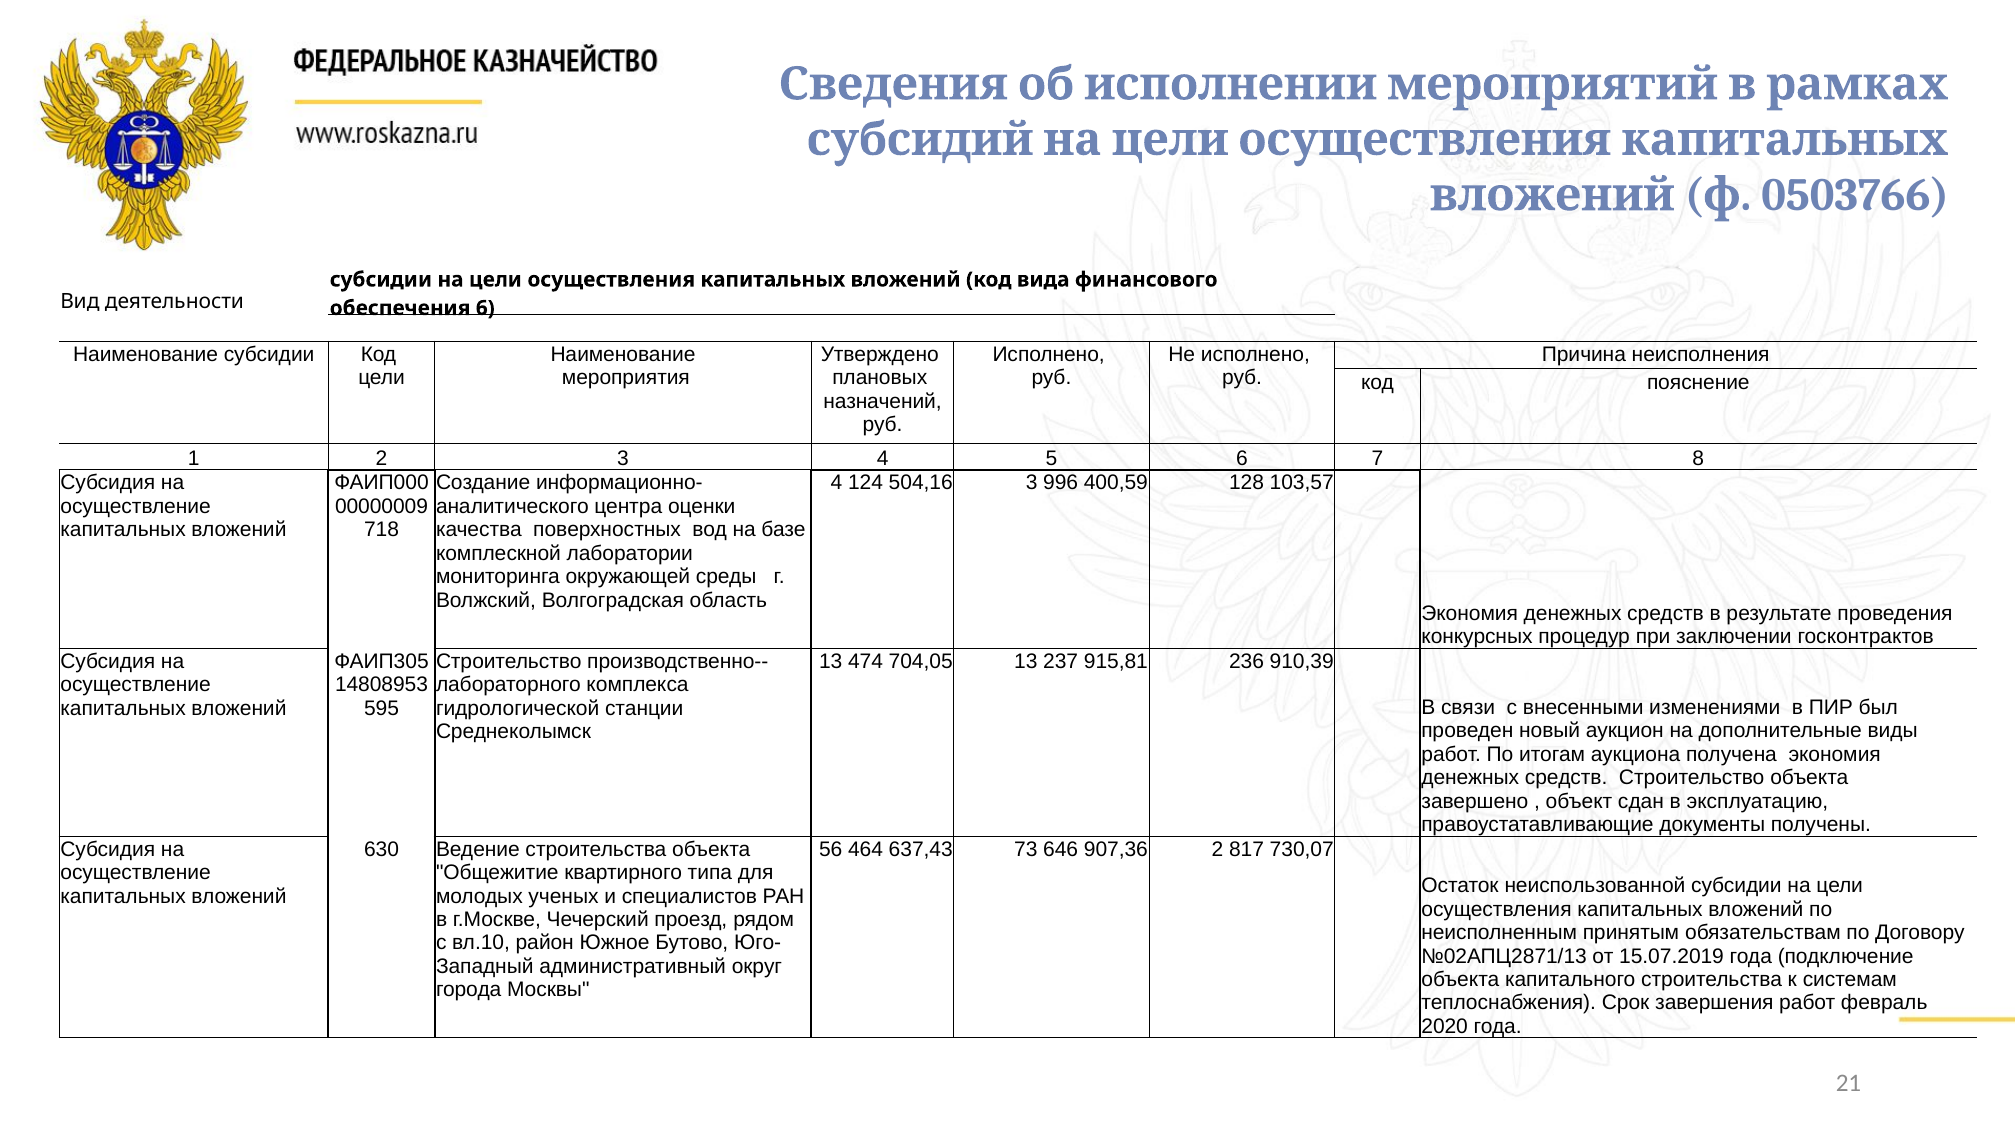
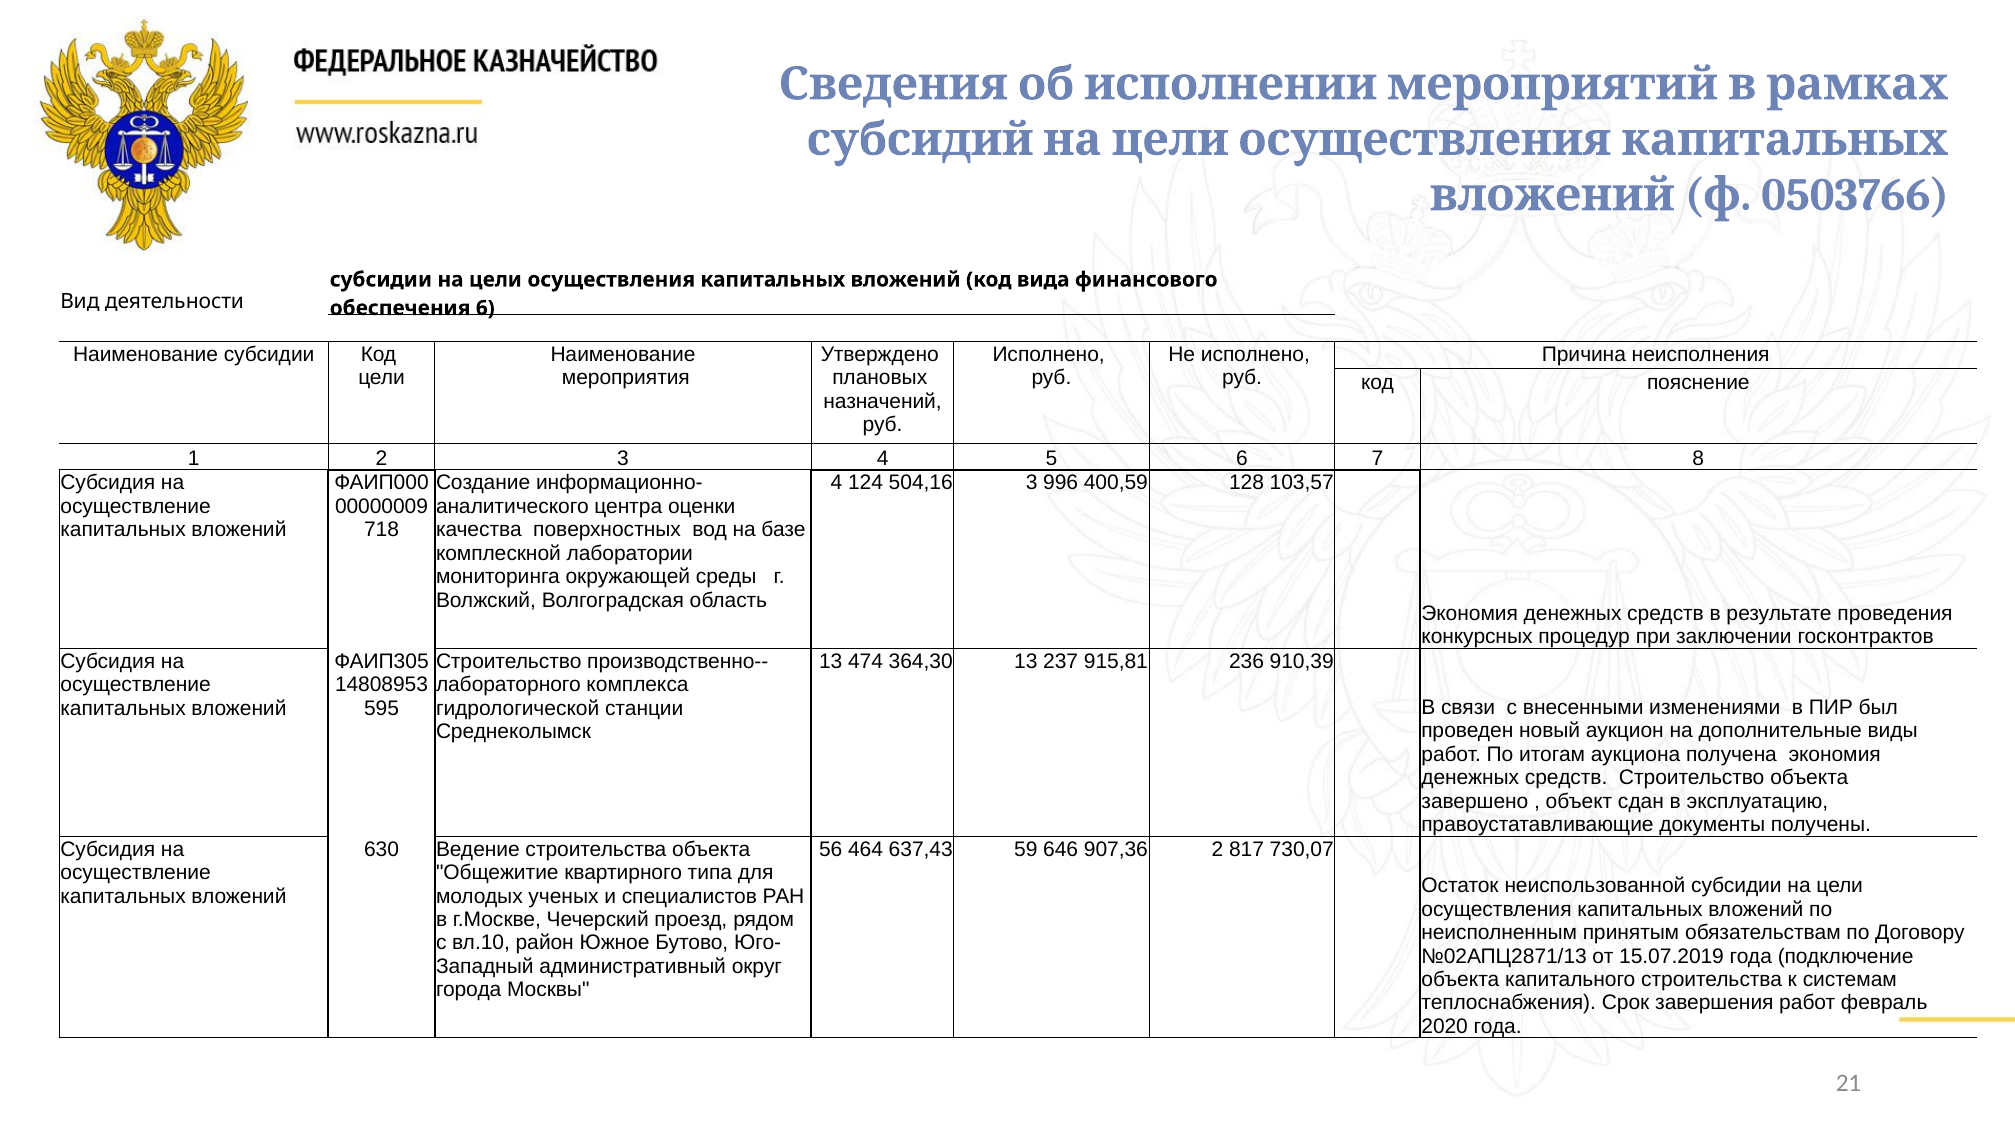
704,05: 704,05 -> 364,30
73: 73 -> 59
